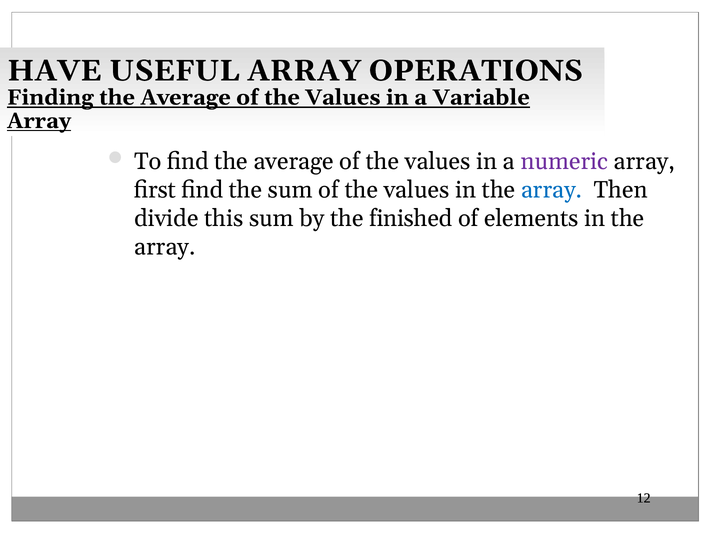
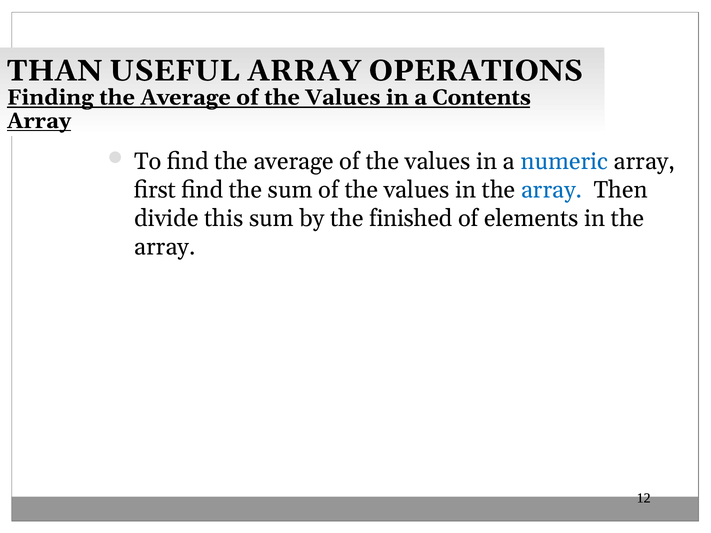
HAVE: HAVE -> THAN
Variable: Variable -> Contents
numeric colour: purple -> blue
